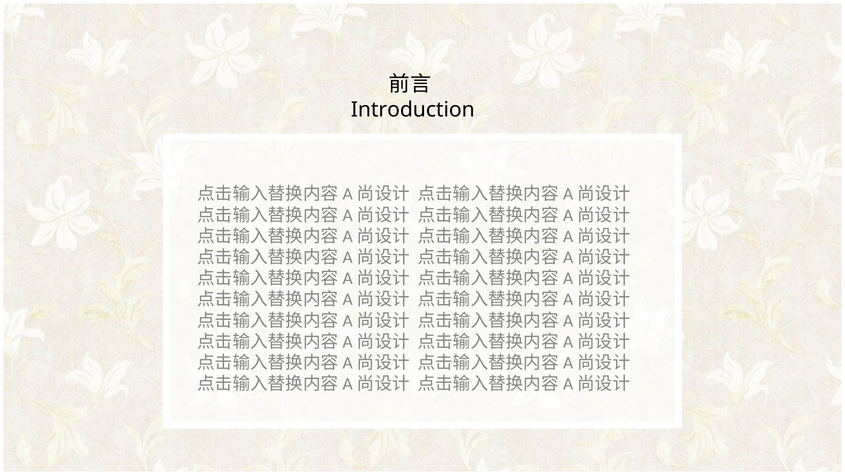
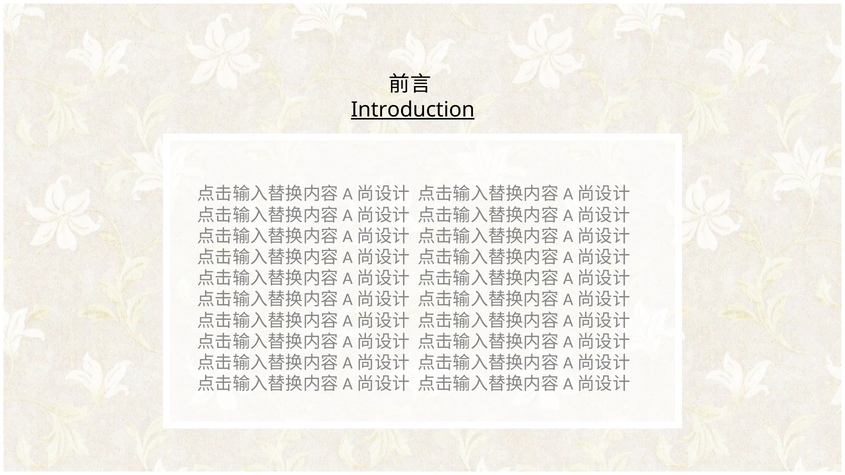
Introduction underline: none -> present
